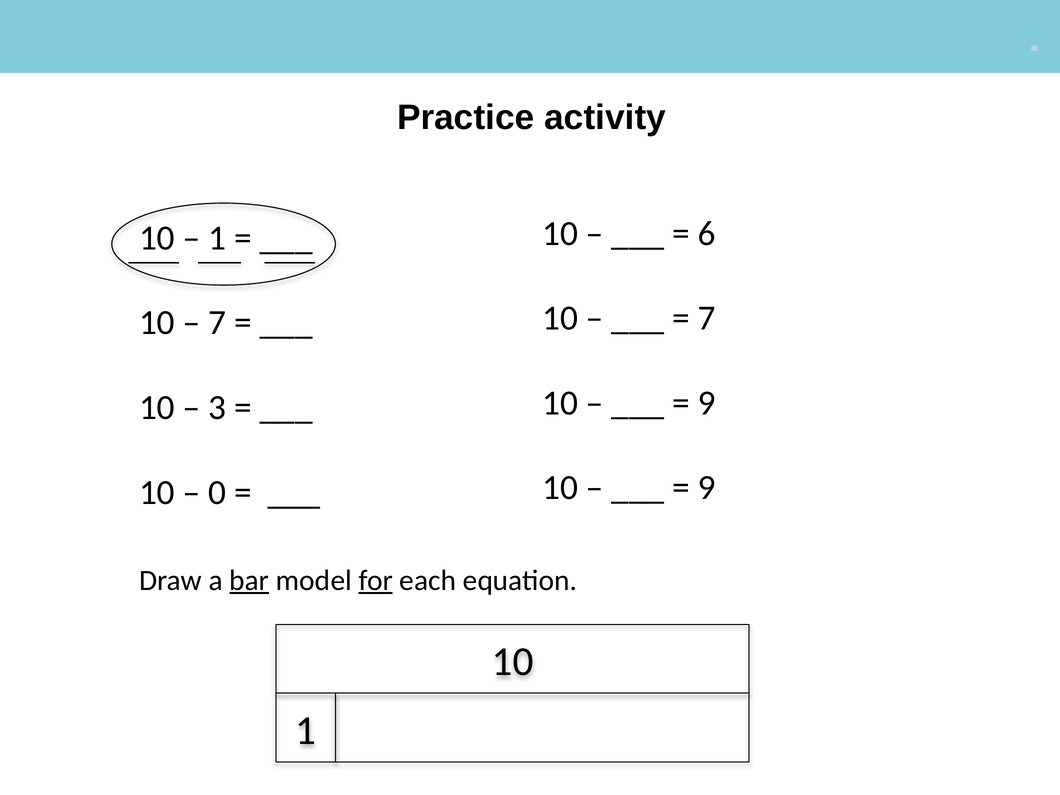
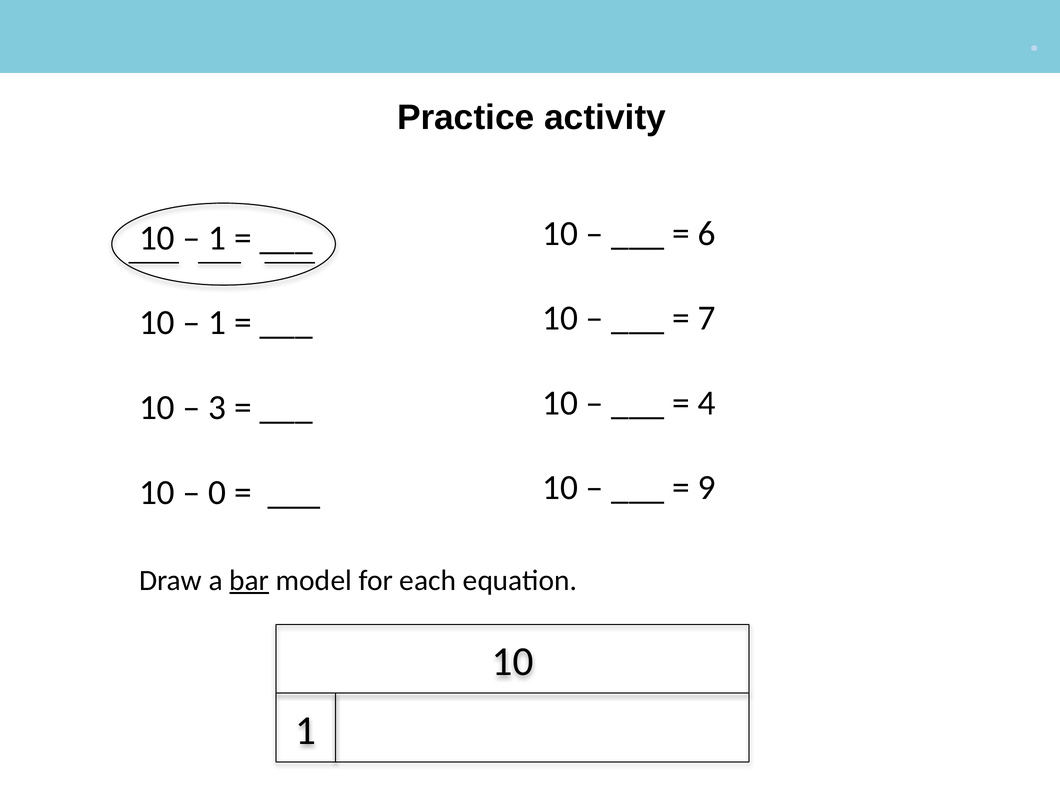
7 at (217, 323): 7 -> 1
9 at (707, 403): 9 -> 4
for underline: present -> none
